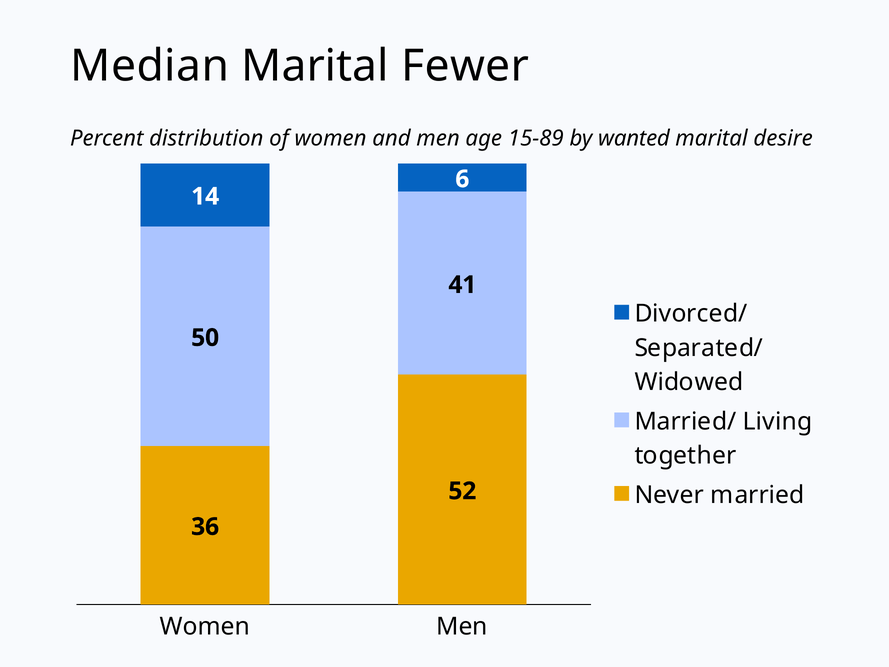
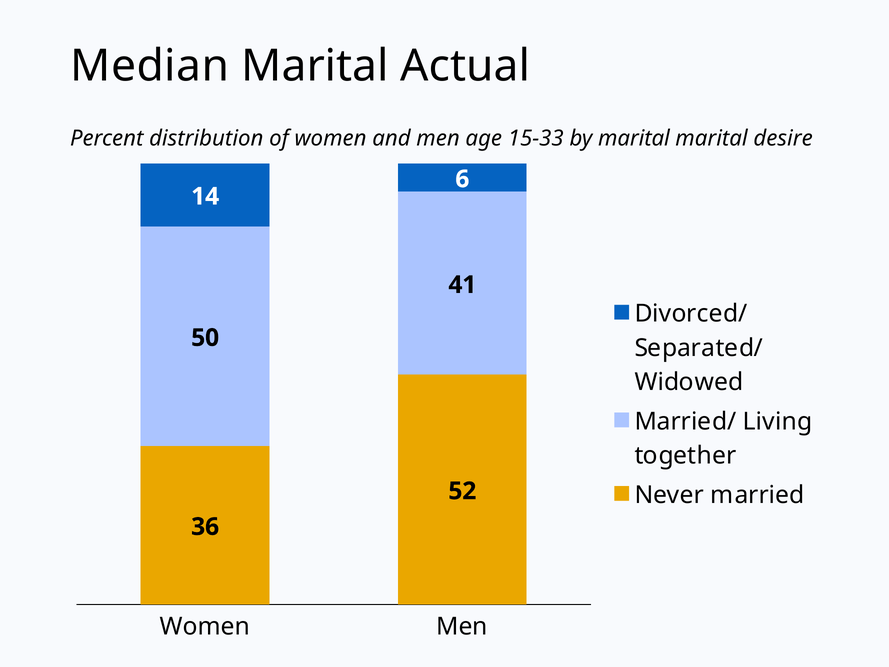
Fewer: Fewer -> Actual
15-89: 15-89 -> 15-33
by wanted: wanted -> marital
